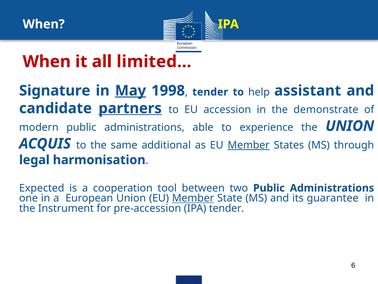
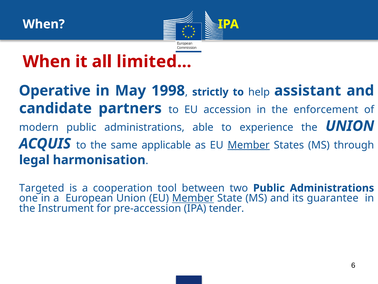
Signature: Signature -> Operative
May underline: present -> none
1998 tender: tender -> strictly
partners underline: present -> none
demonstrate: demonstrate -> enforcement
additional: additional -> applicable
Expected: Expected -> Targeted
